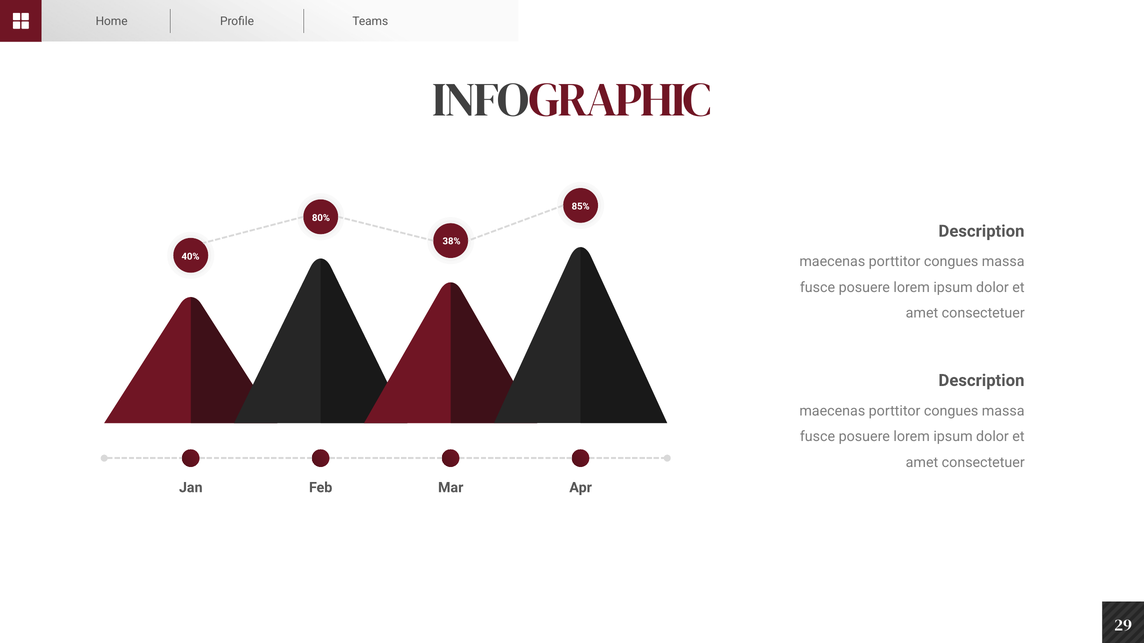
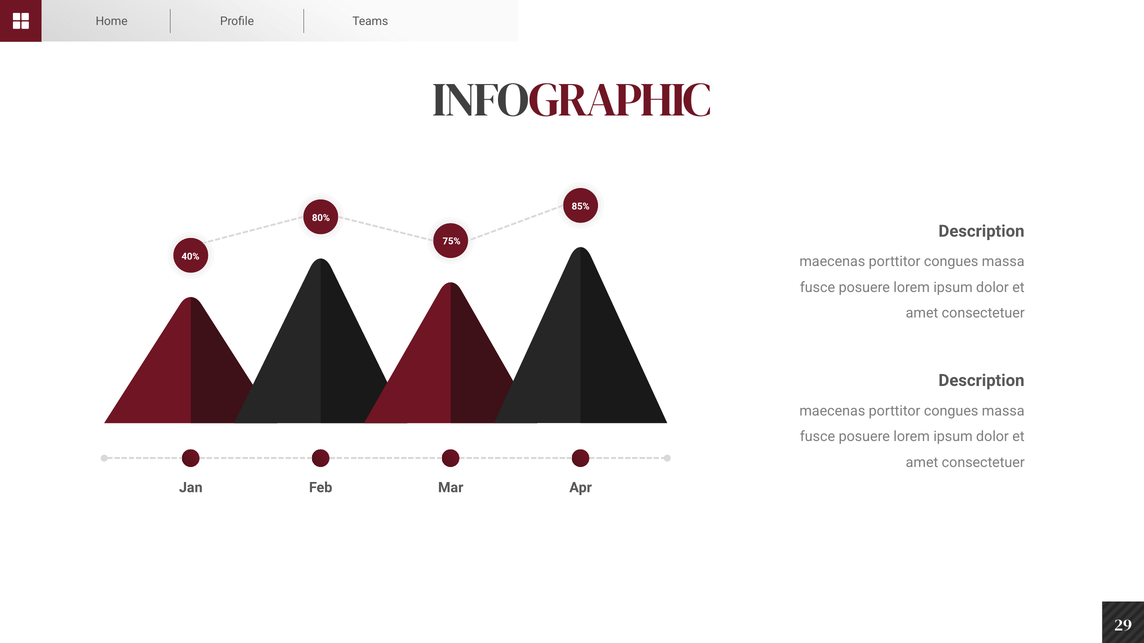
38%: 38% -> 75%
